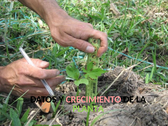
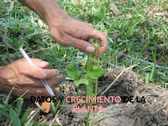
PLANTA colour: light green -> pink
